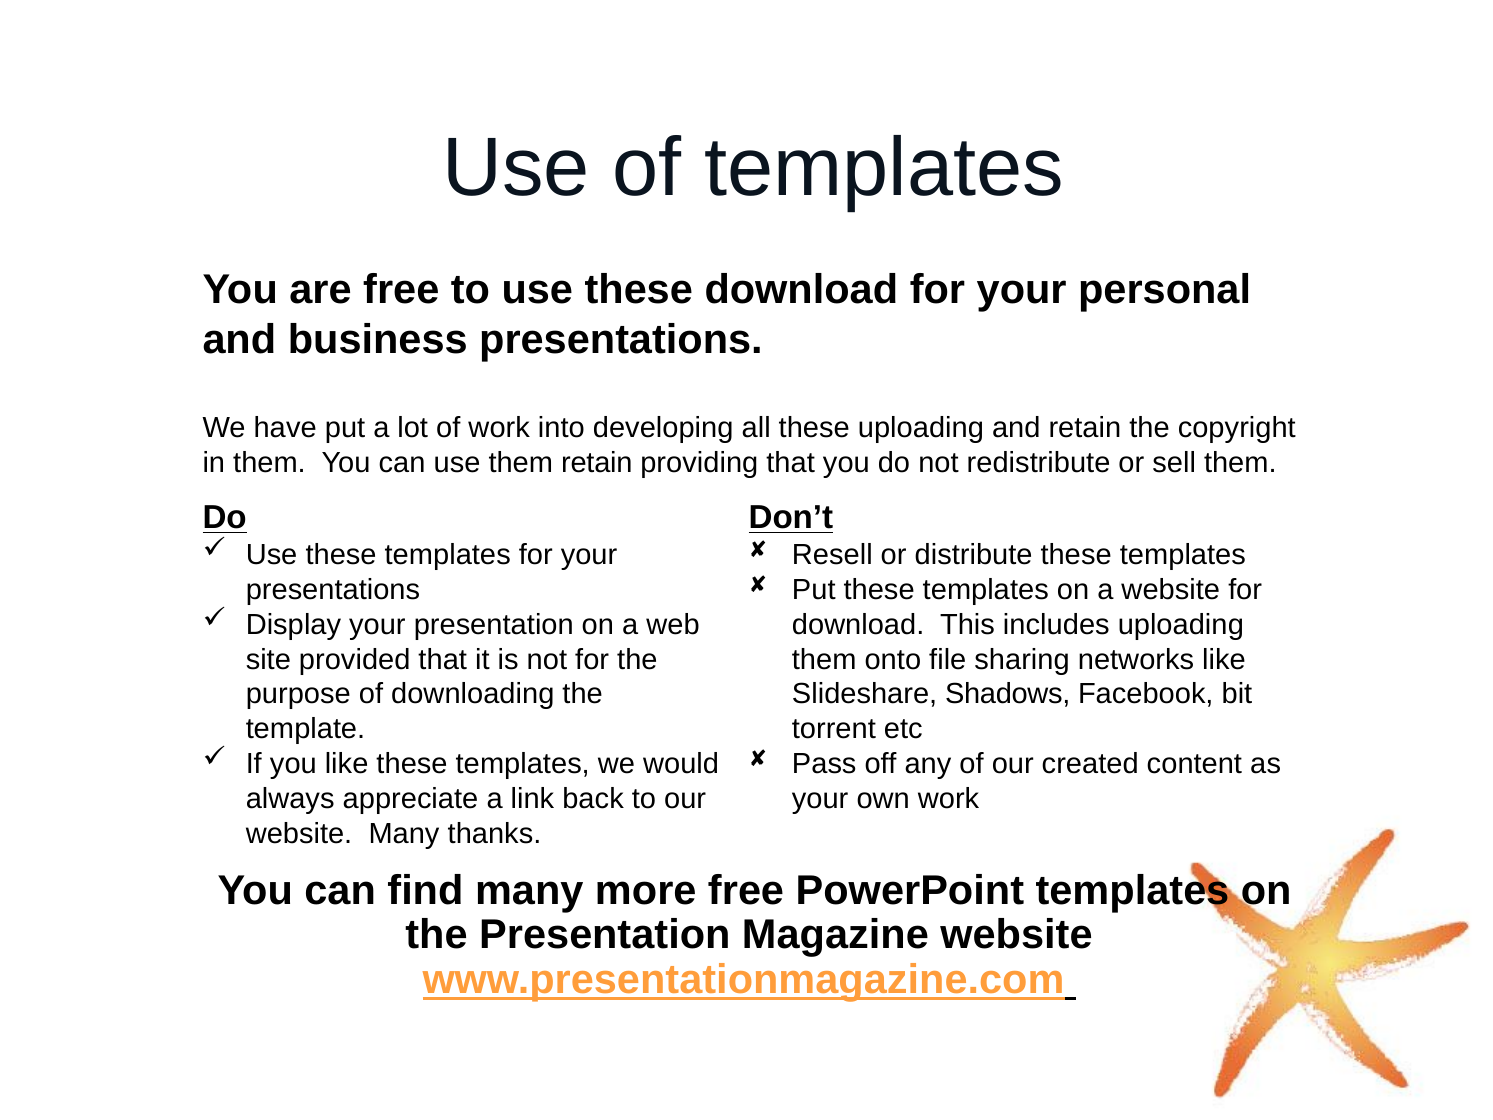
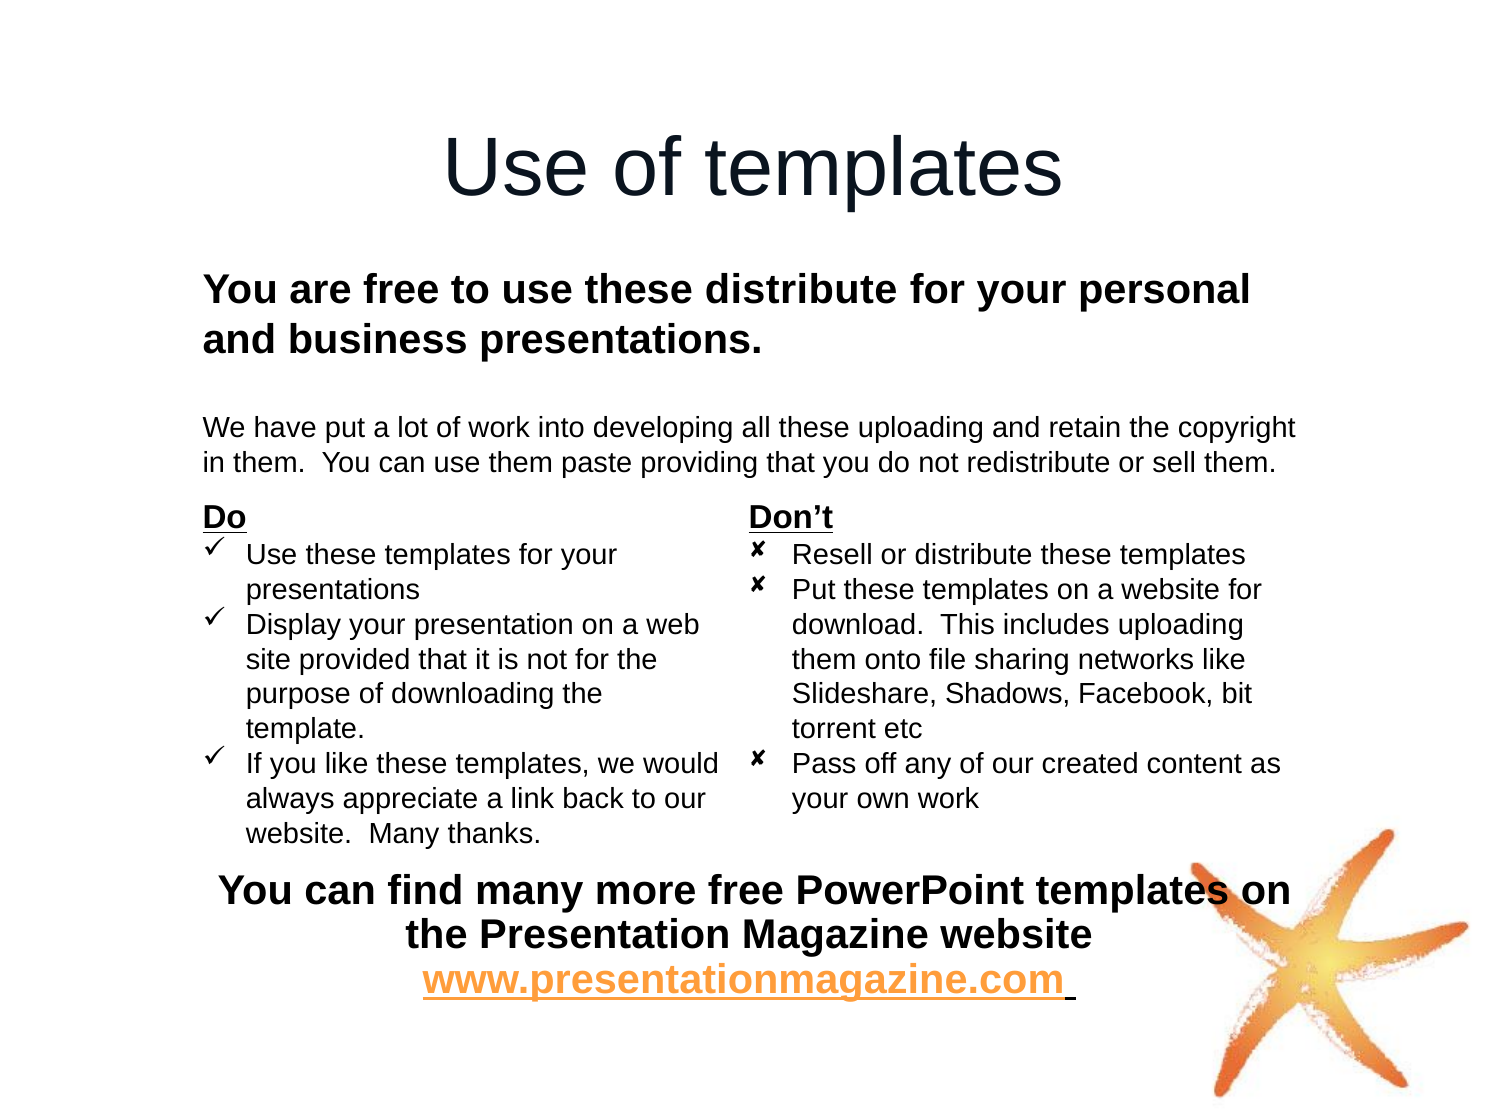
these download: download -> distribute
them retain: retain -> paste
